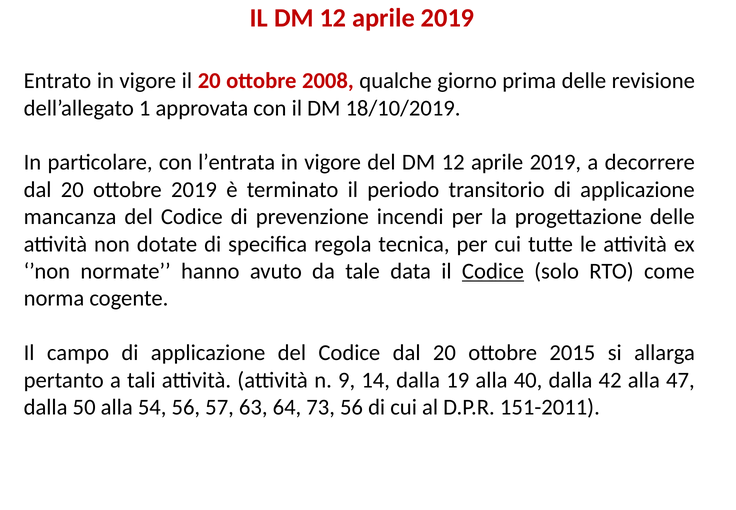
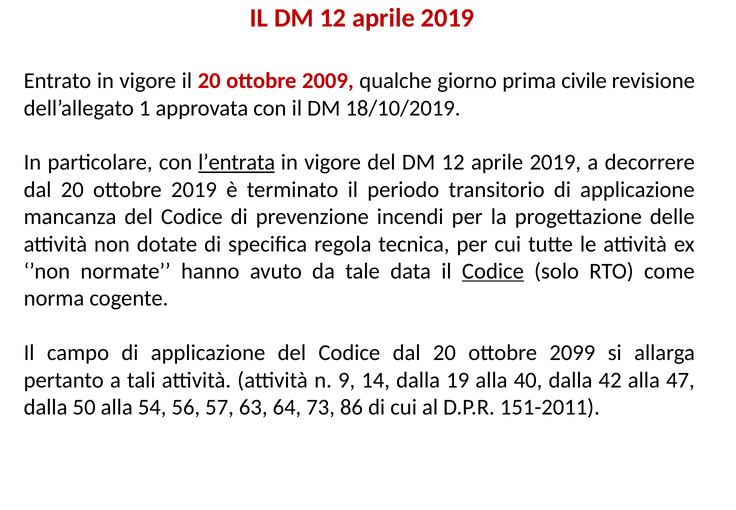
2008: 2008 -> 2009
prima delle: delle -> civile
l’entrata underline: none -> present
2015: 2015 -> 2099
73 56: 56 -> 86
